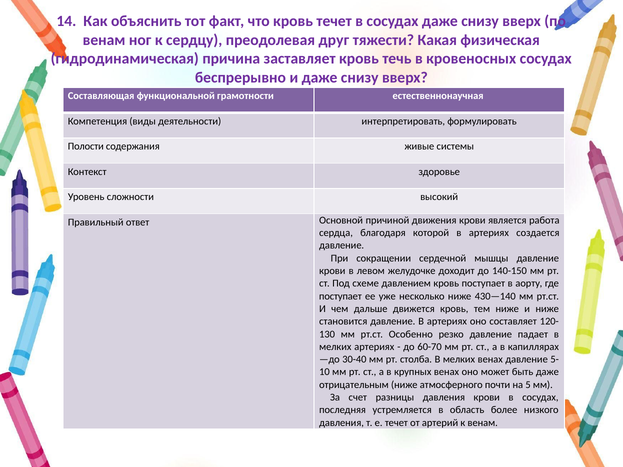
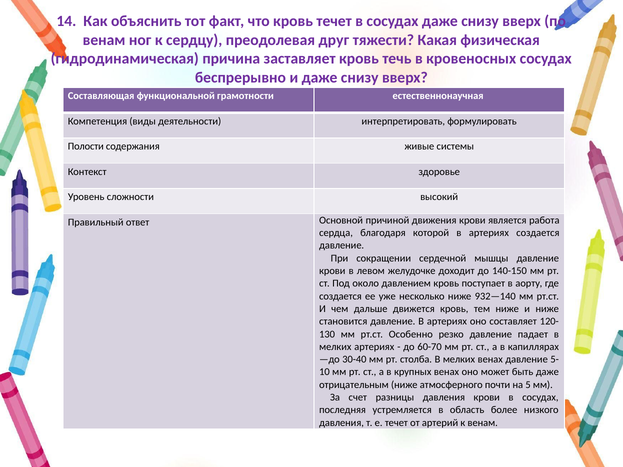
схеме: схеме -> около
поступает at (340, 296): поступает -> создается
430—140: 430—140 -> 932—140
